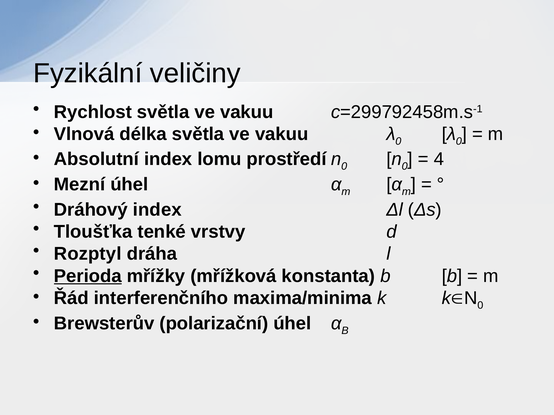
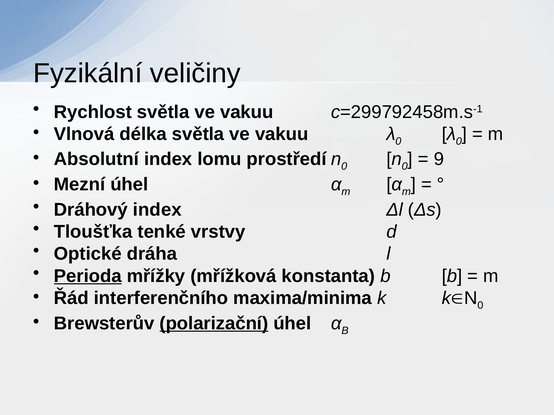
4: 4 -> 9
Rozptyl: Rozptyl -> Optické
polarizační underline: none -> present
